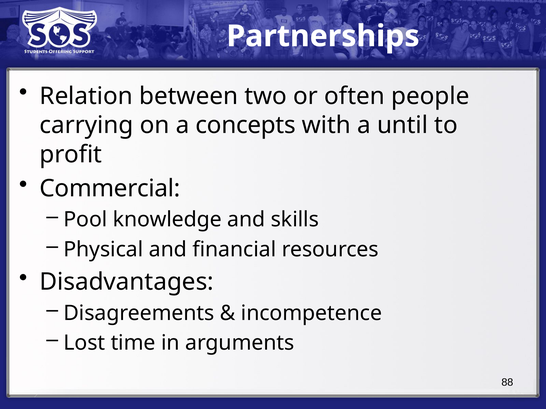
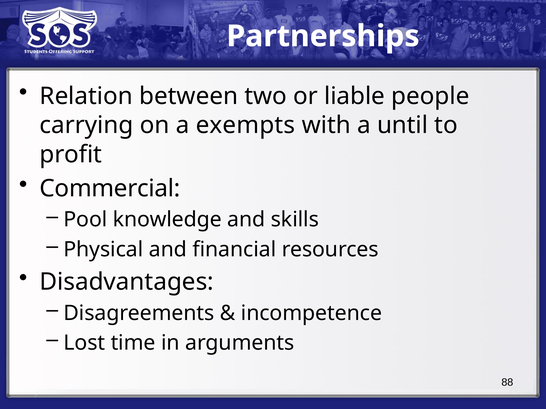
often: often -> liable
concepts: concepts -> exempts
